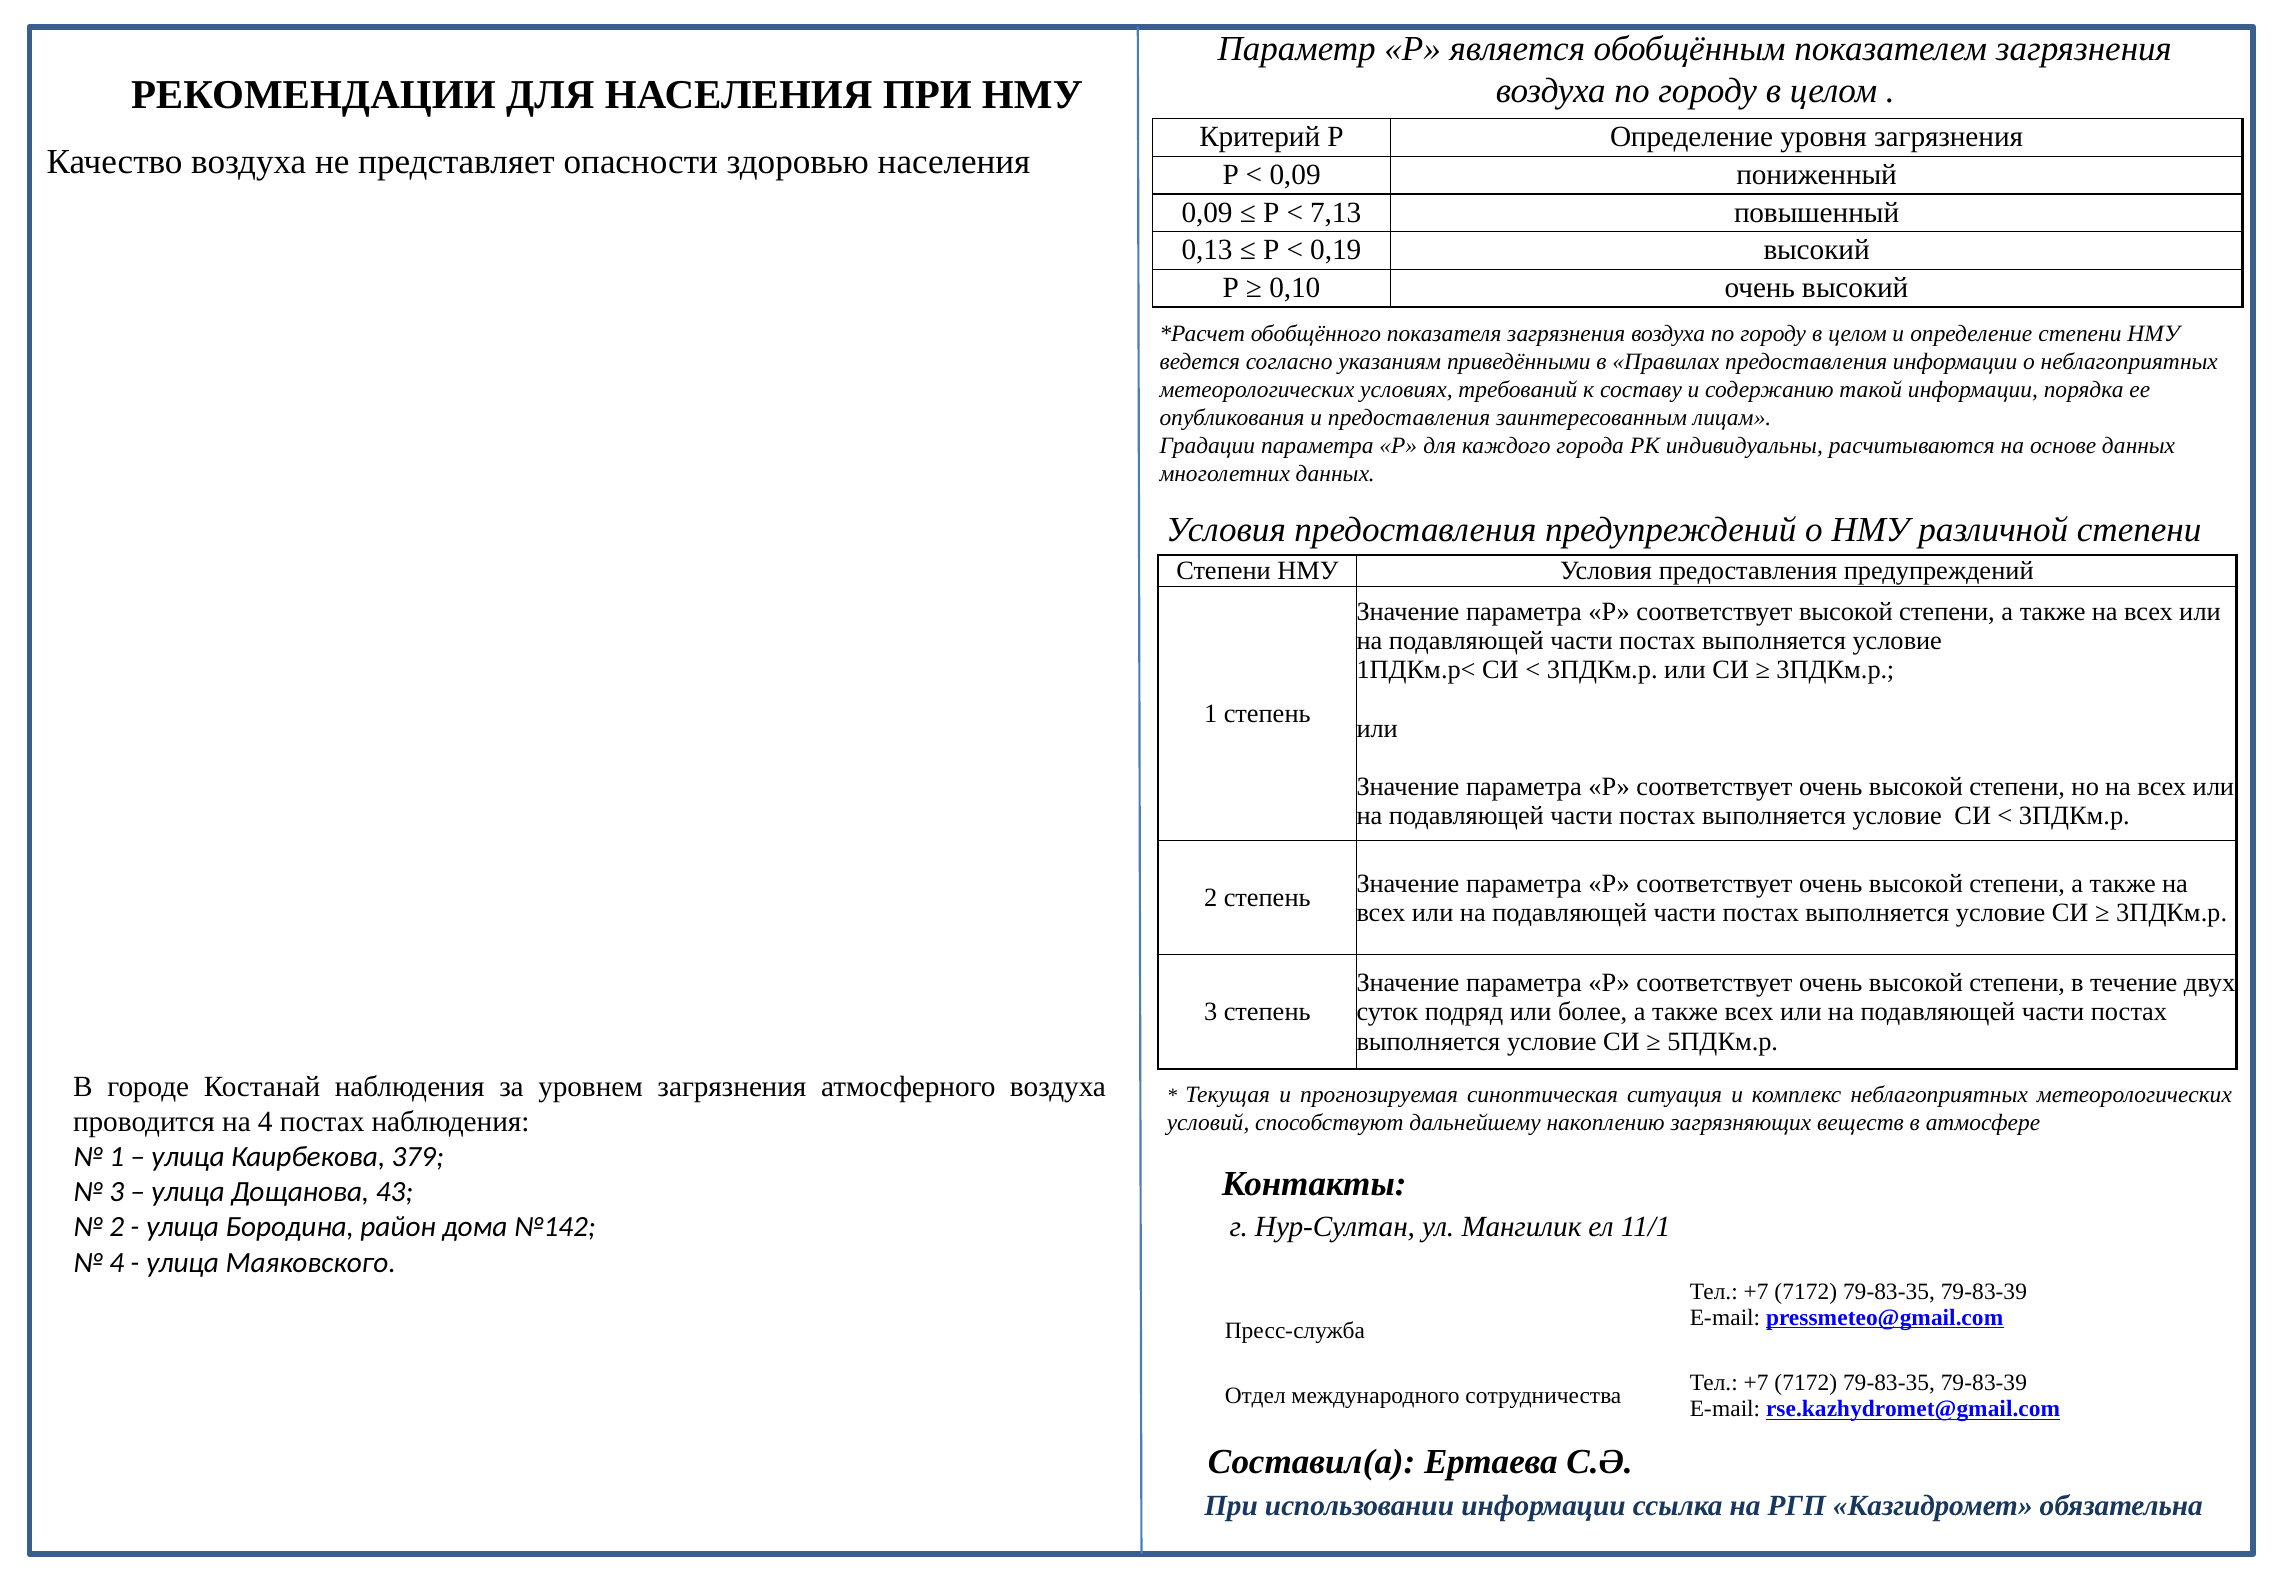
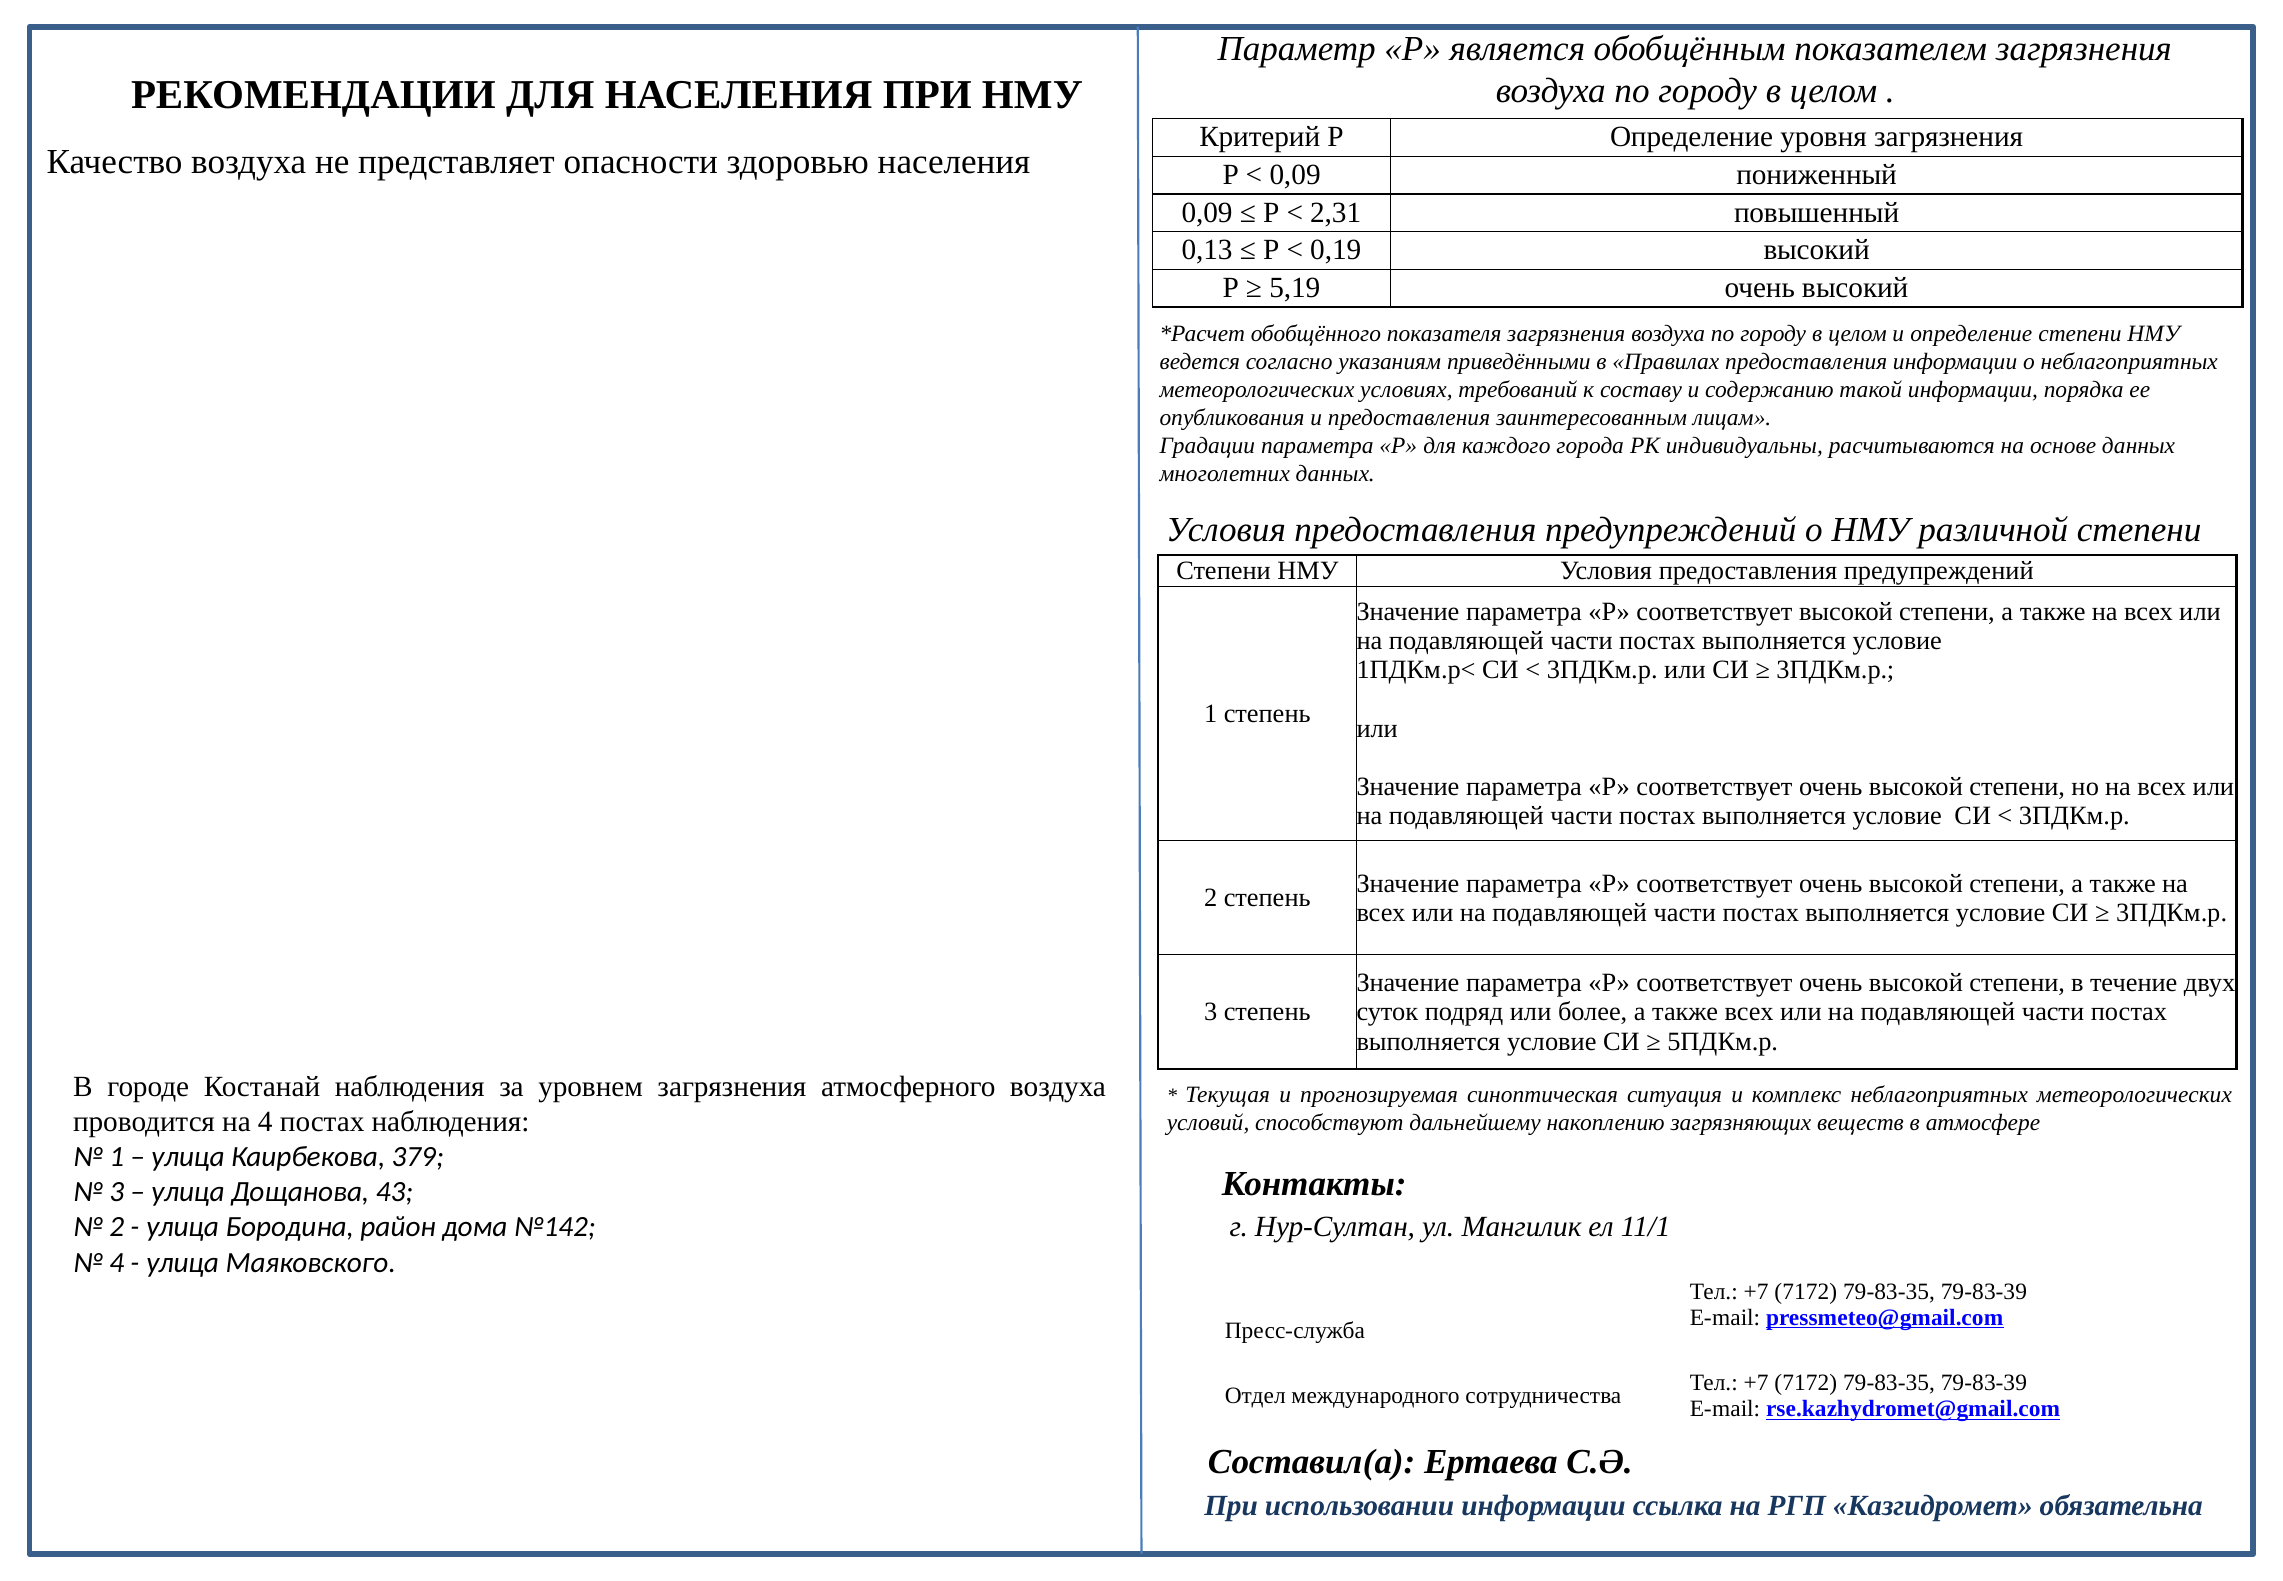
7,13: 7,13 -> 2,31
0,10: 0,10 -> 5,19
